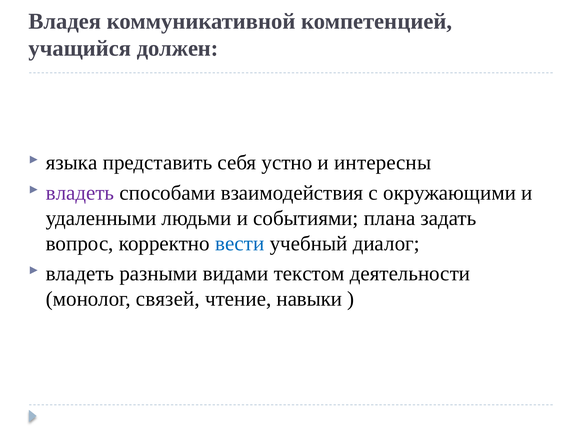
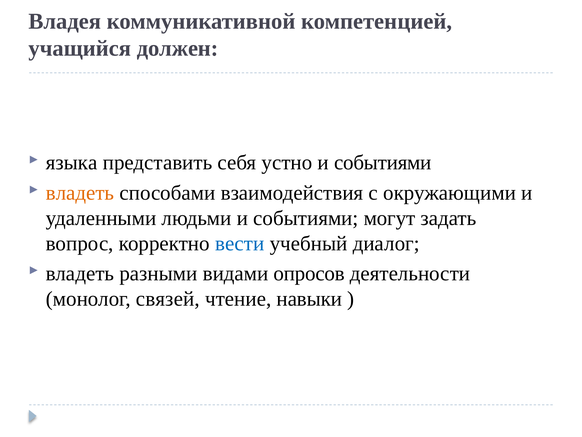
устно и интересны: интересны -> событиями
владеть at (80, 193) colour: purple -> orange
плана: плана -> могут
текстом: текстом -> опросов
